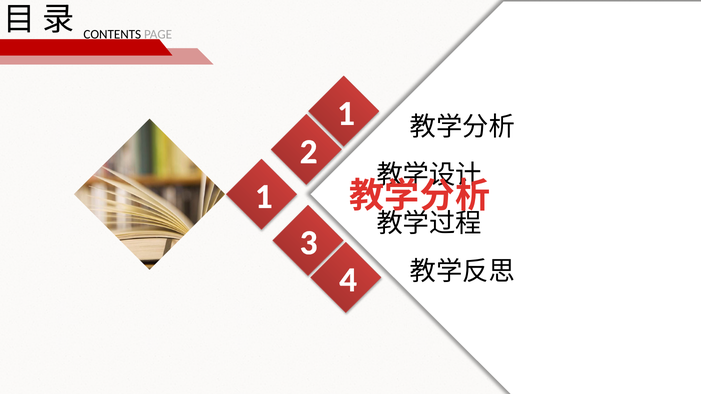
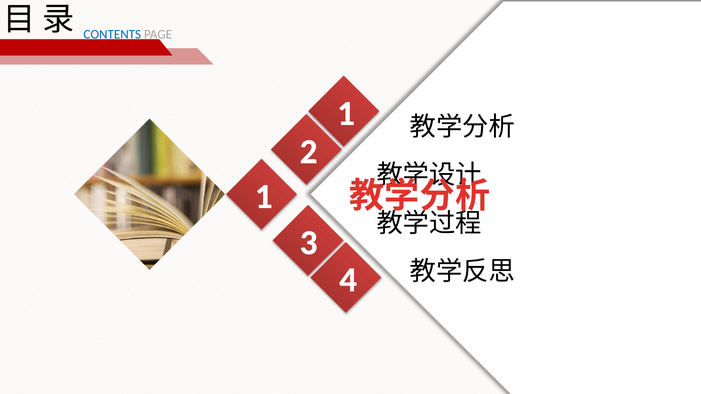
CONTENTS colour: black -> blue
